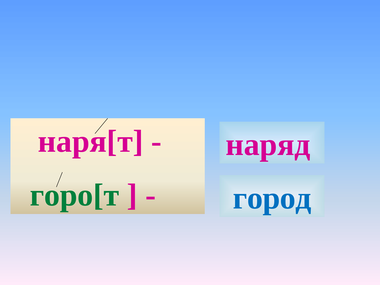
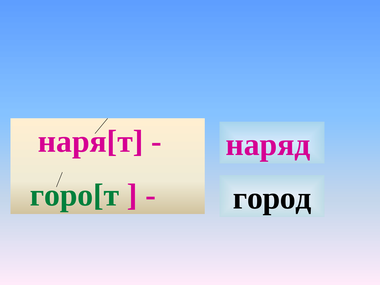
город colour: blue -> black
